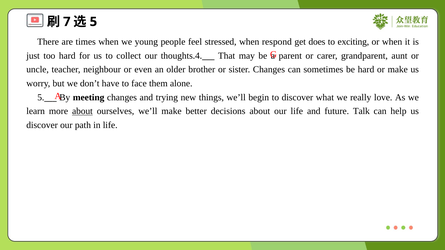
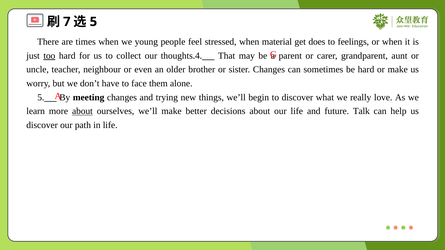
respond: respond -> material
exciting: exciting -> feelings
too underline: none -> present
